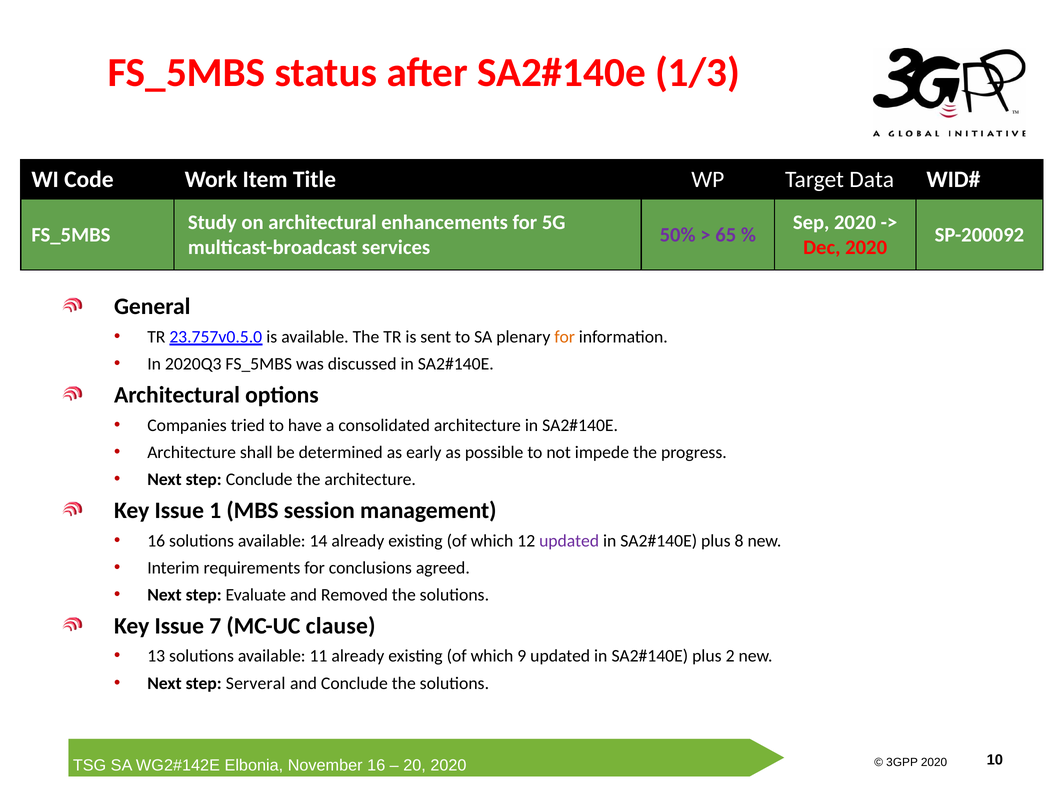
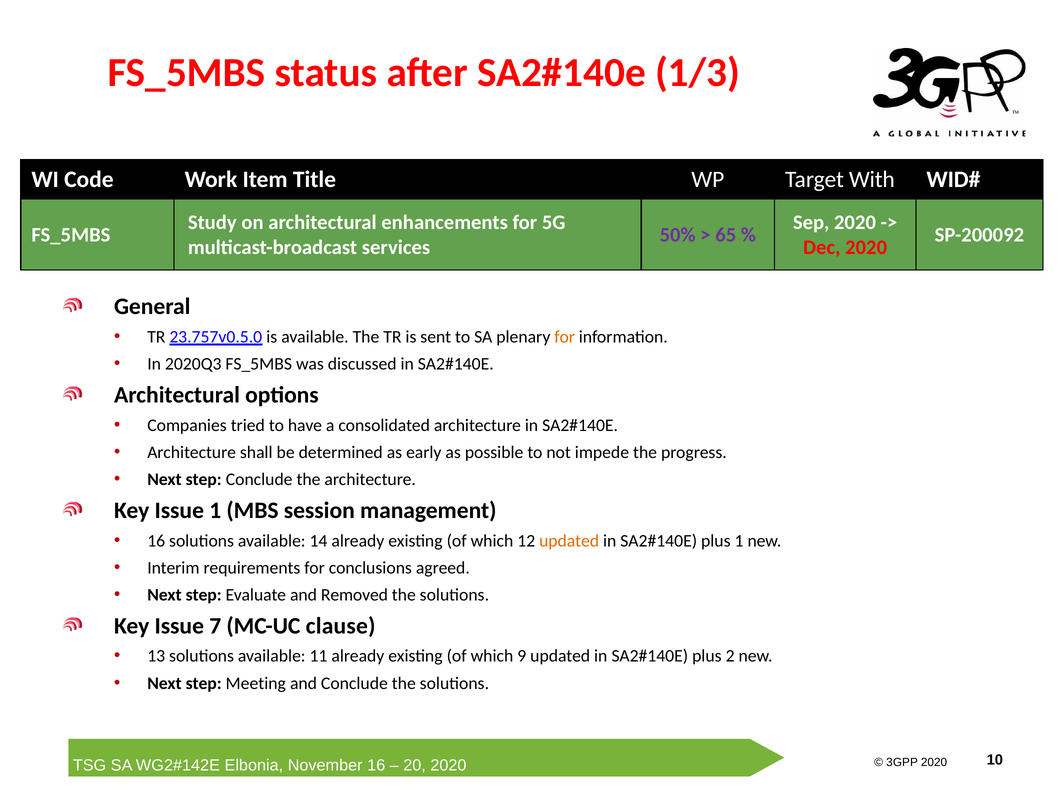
Data: Data -> With
updated at (569, 541) colour: purple -> orange
plus 8: 8 -> 1
Serveral: Serveral -> Meeting
